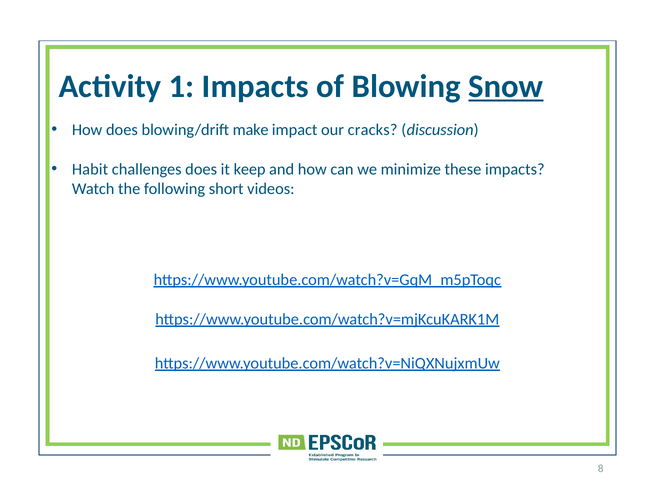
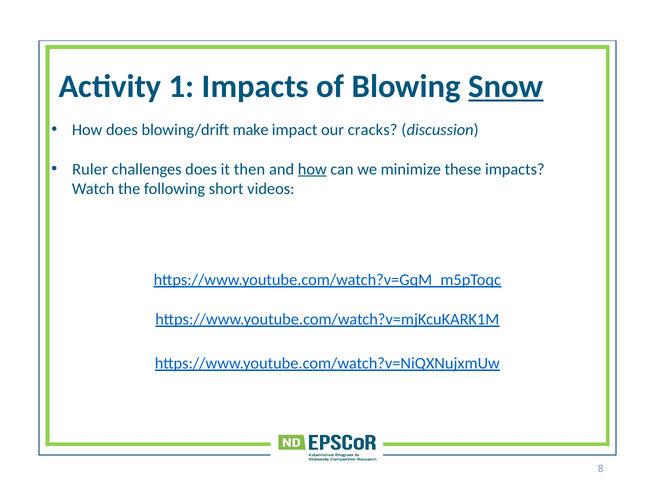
Habit: Habit -> Ruler
keep: keep -> then
how at (312, 169) underline: none -> present
